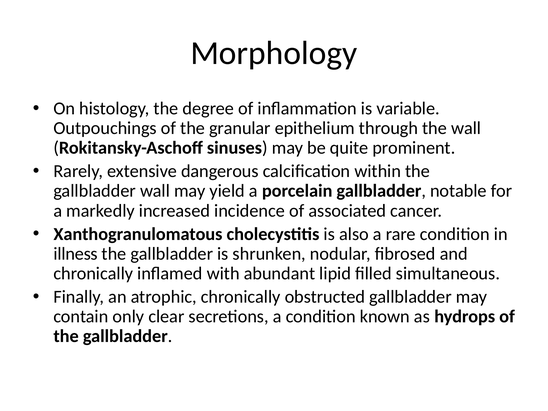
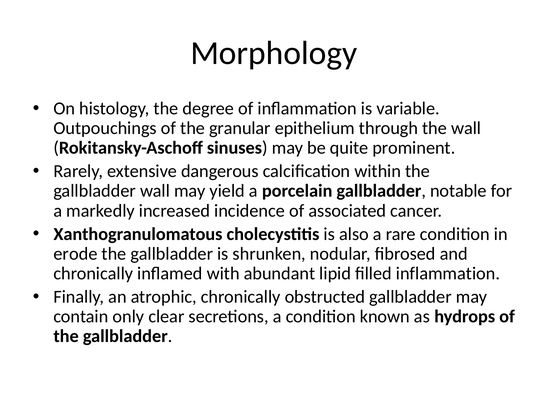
illness: illness -> erode
filled simultaneous: simultaneous -> inflammation
